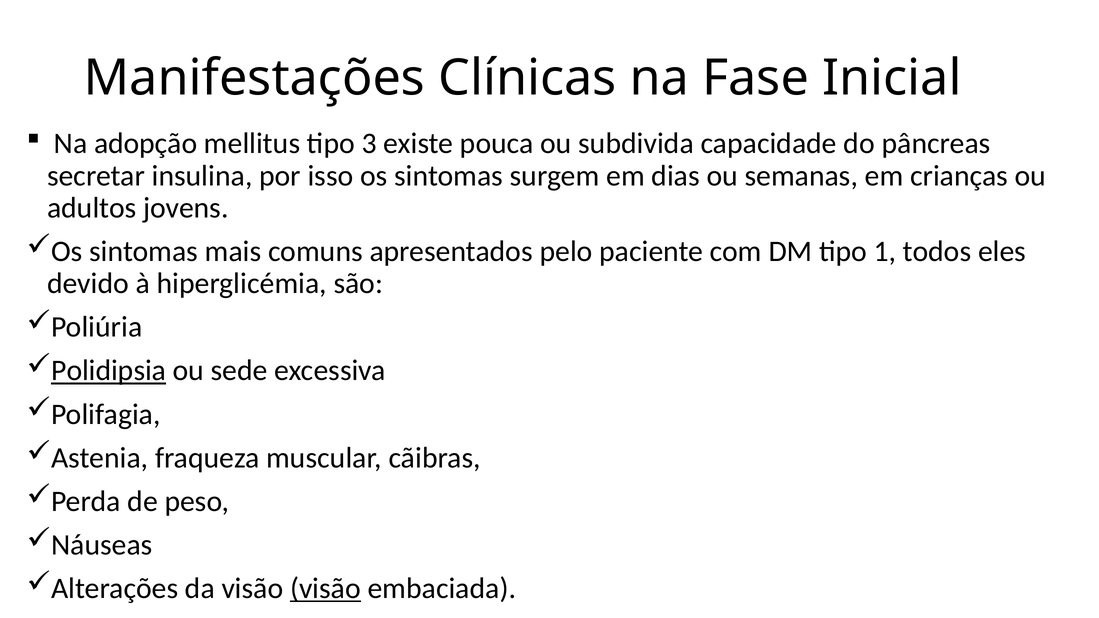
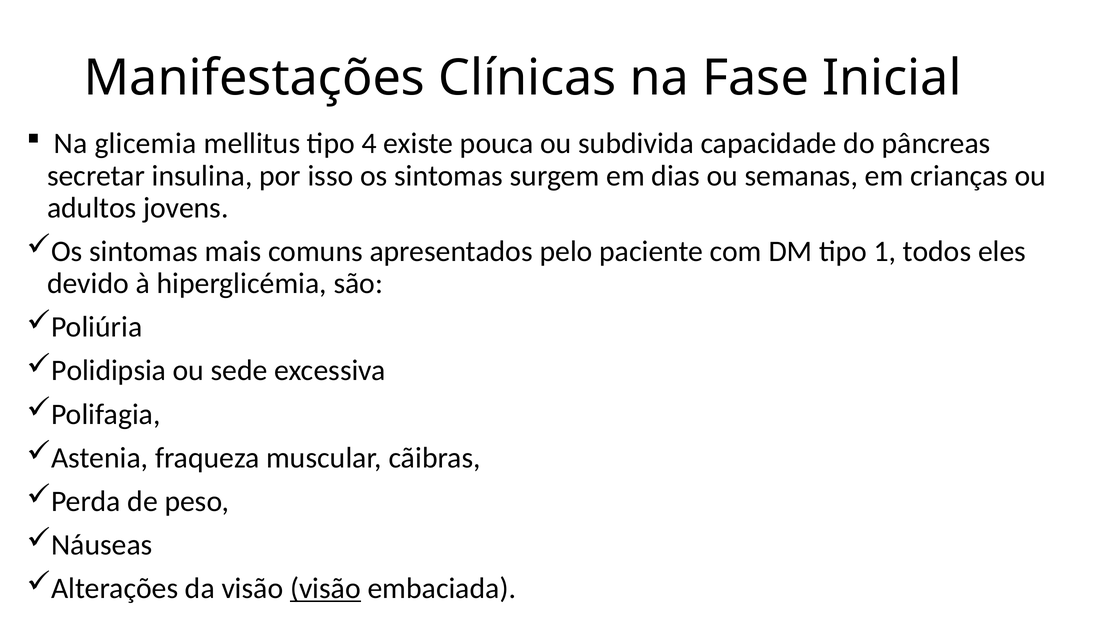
adopção: adopção -> glicemia
3: 3 -> 4
Polidipsia underline: present -> none
